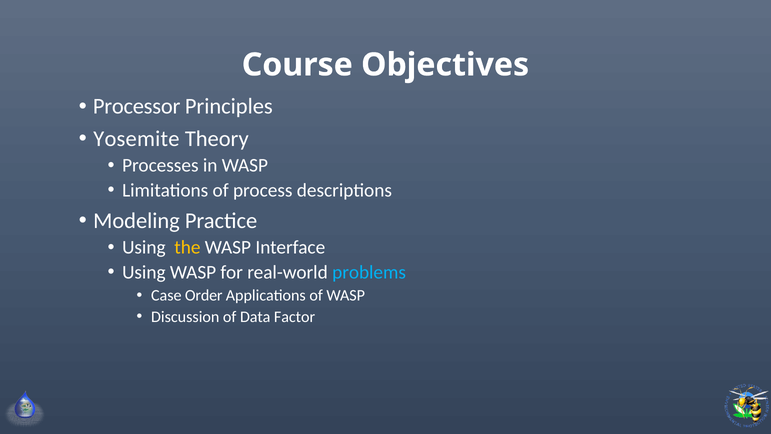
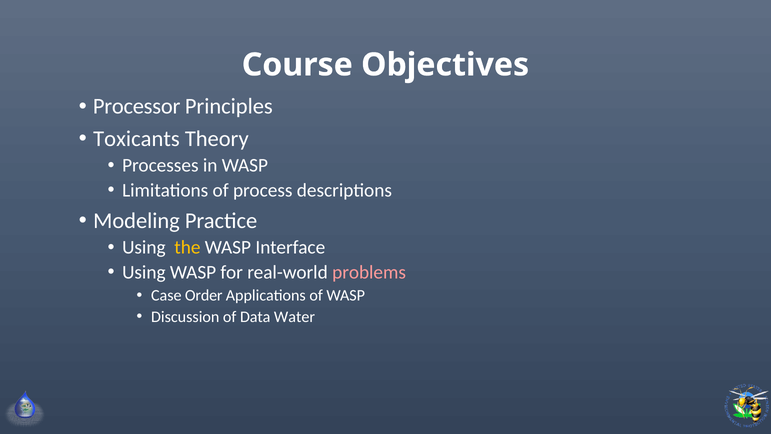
Yosemite: Yosemite -> Toxicants
problems colour: light blue -> pink
Factor: Factor -> Water
